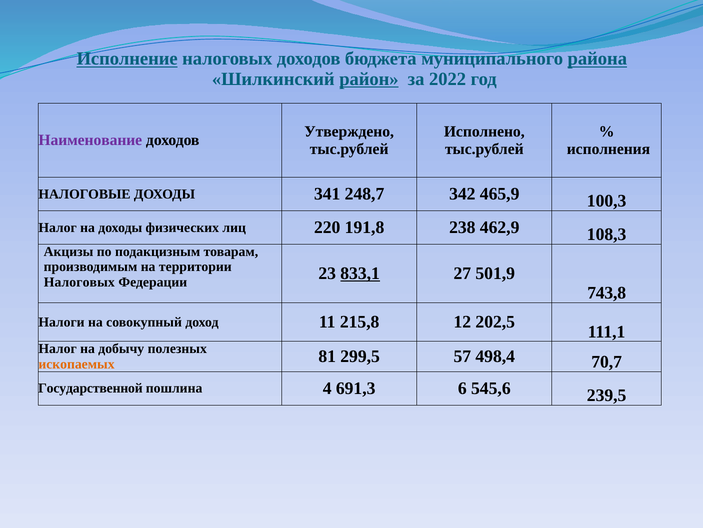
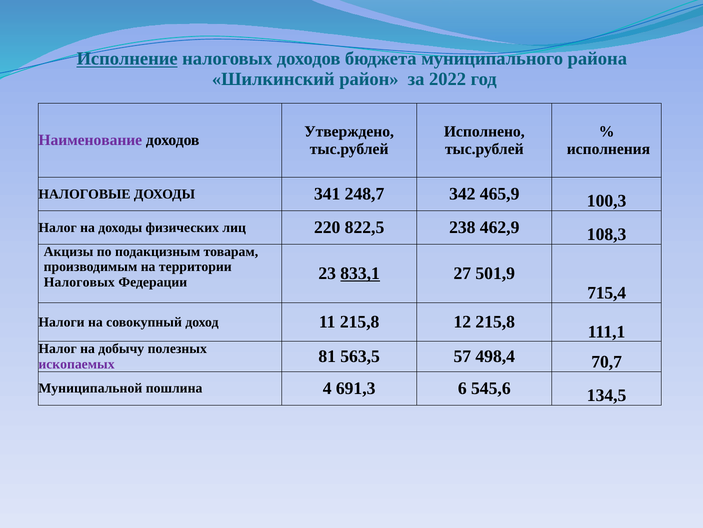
района underline: present -> none
район underline: present -> none
191,8: 191,8 -> 822,5
743,8: 743,8 -> 715,4
12 202,5: 202,5 -> 215,8
ископаемых colour: orange -> purple
299,5: 299,5 -> 563,5
Государственной: Государственной -> Муниципальной
239,5: 239,5 -> 134,5
